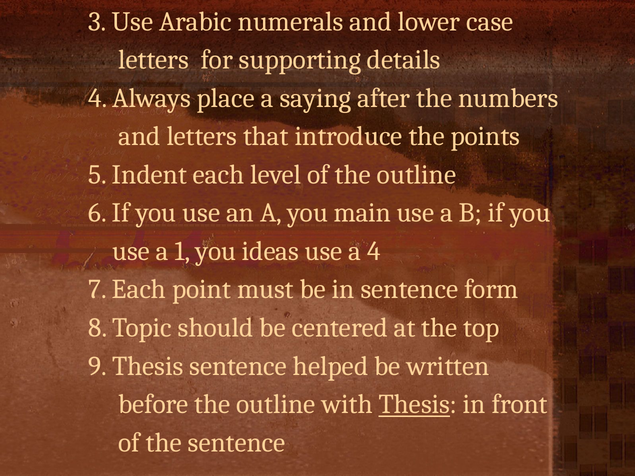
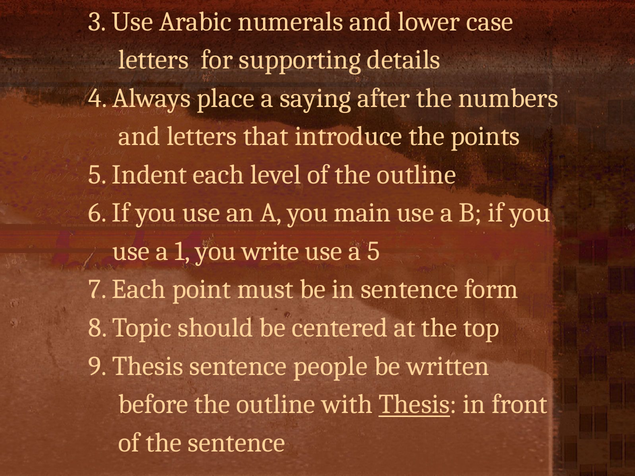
ideas: ideas -> write
a 4: 4 -> 5
helped: helped -> people
